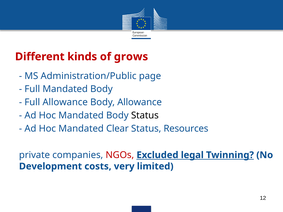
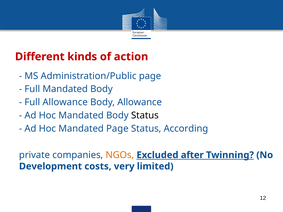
grows: grows -> action
Mandated Clear: Clear -> Page
Resources: Resources -> According
NGOs colour: red -> orange
legal: legal -> after
